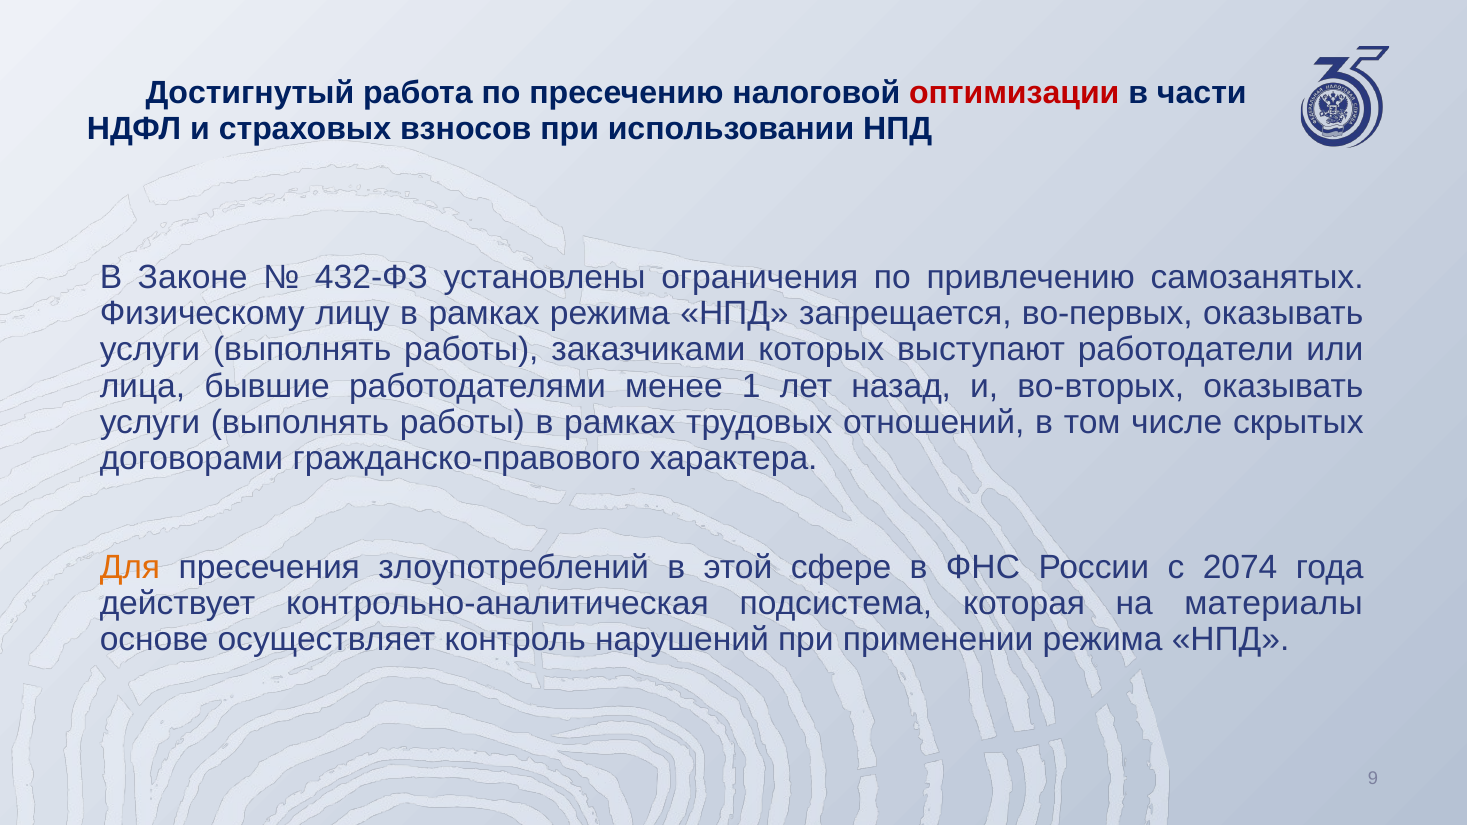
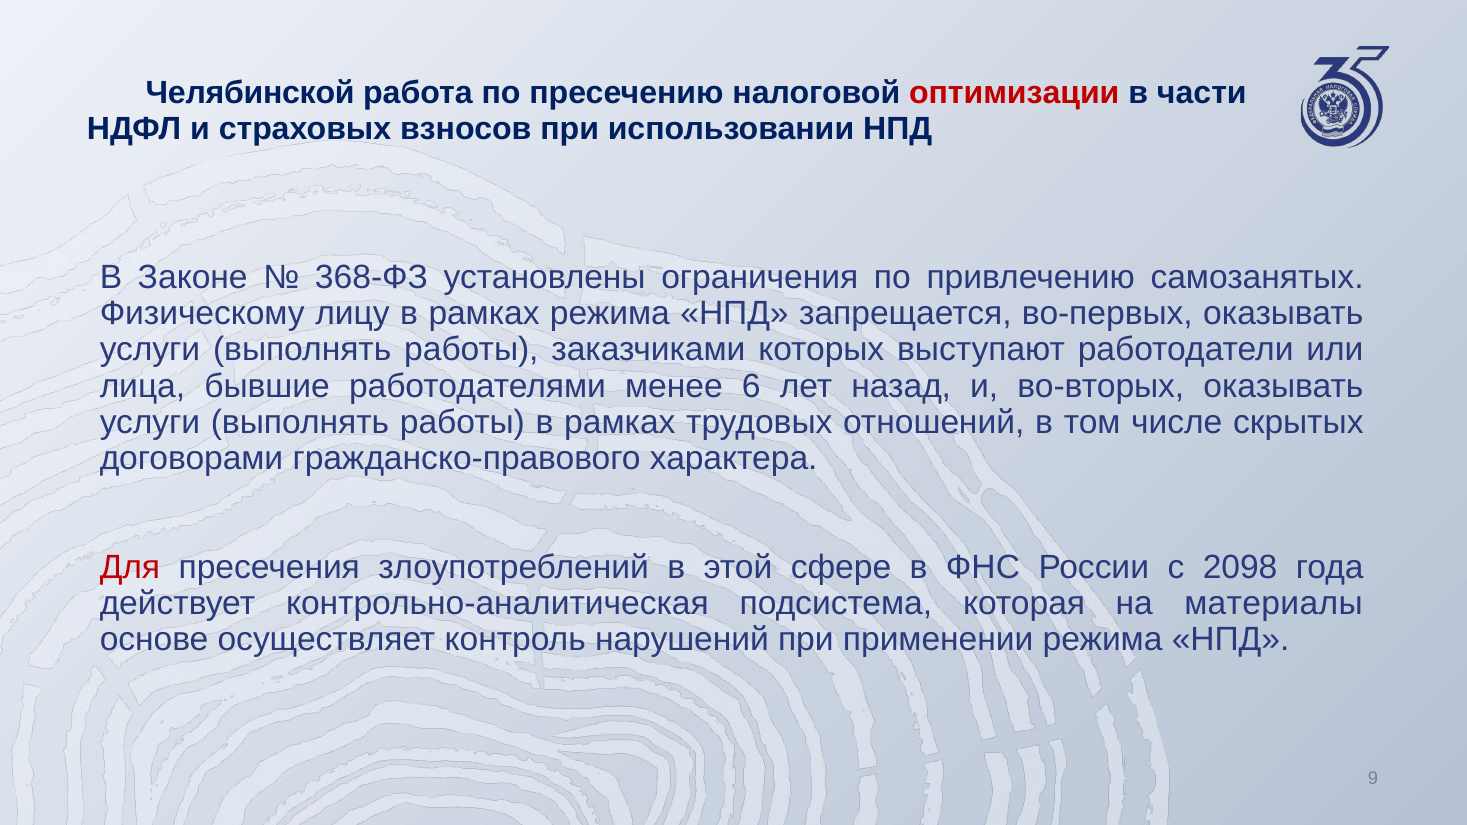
Достигнутый: Достигнутый -> Челябинской
432-ФЗ: 432-ФЗ -> 368-ФЗ
1: 1 -> 6
Для colour: orange -> red
2074: 2074 -> 2098
